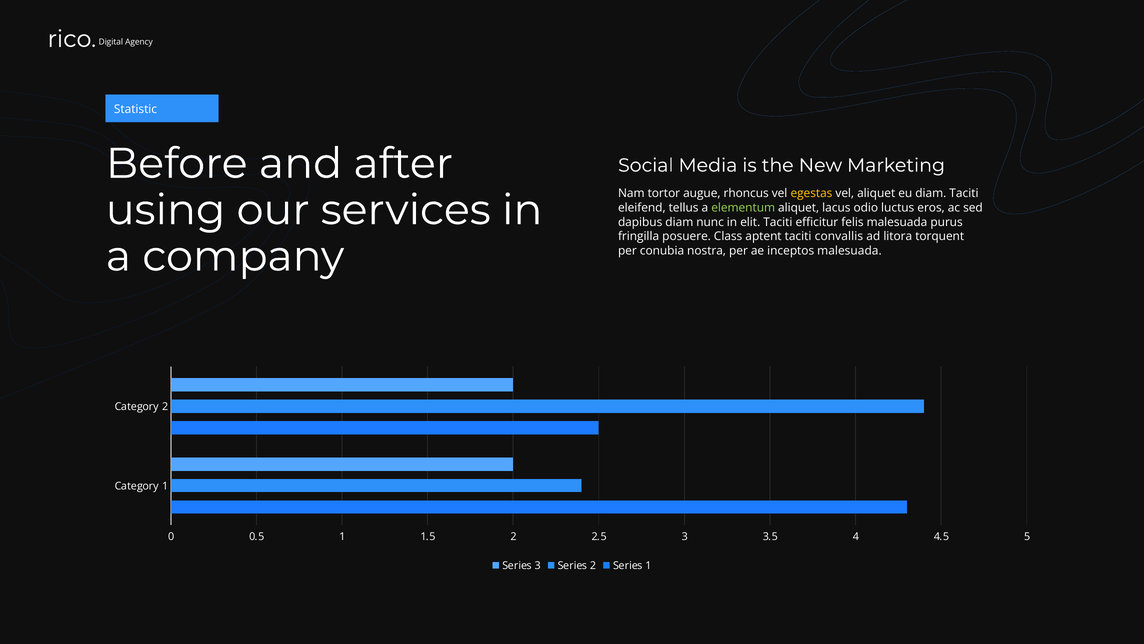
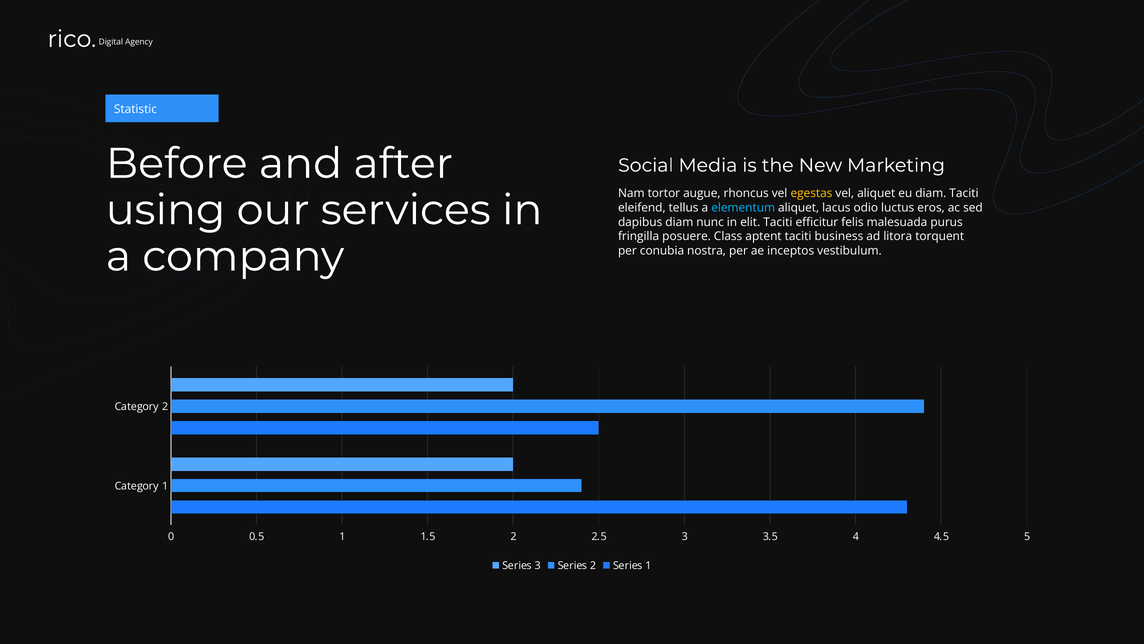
elementum colour: light green -> light blue
convallis: convallis -> business
inceptos malesuada: malesuada -> vestibulum
